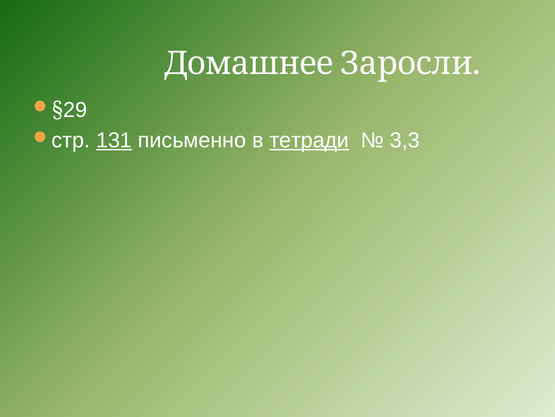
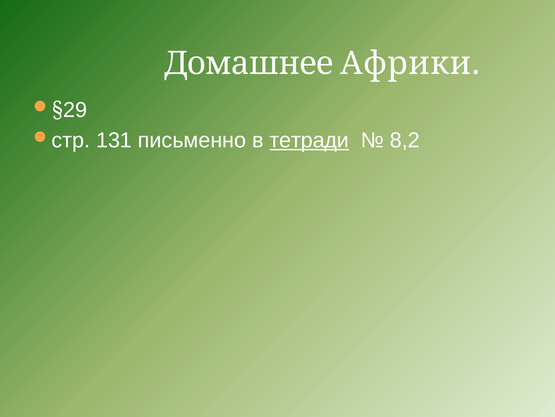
Заросли: Заросли -> Африки
131 underline: present -> none
3,3: 3,3 -> 8,2
